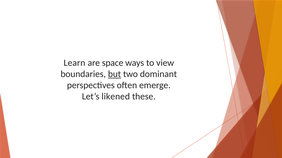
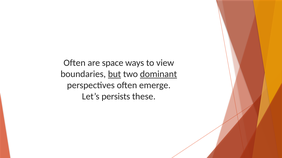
Learn at (74, 63): Learn -> Often
dominant underline: none -> present
likened: likened -> persists
